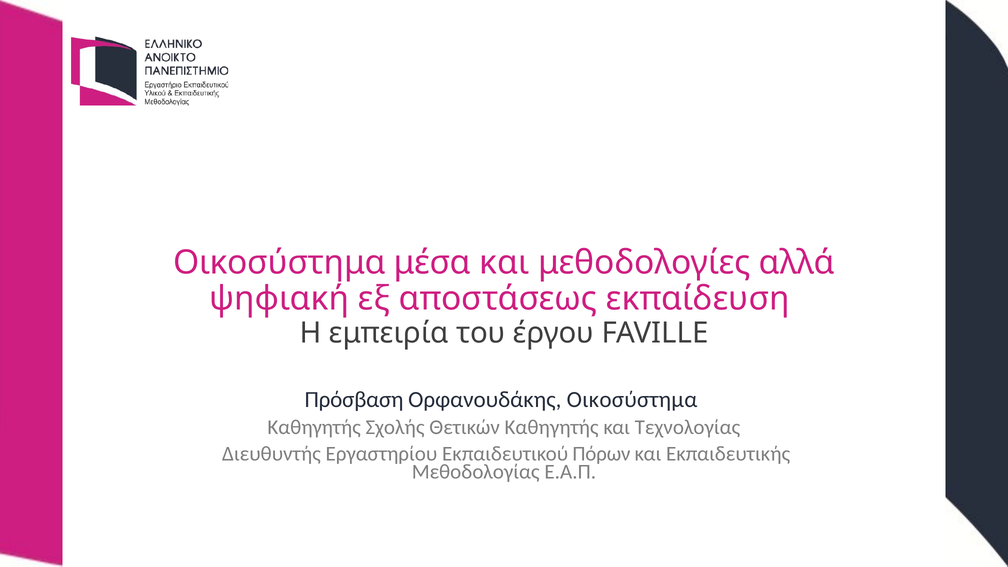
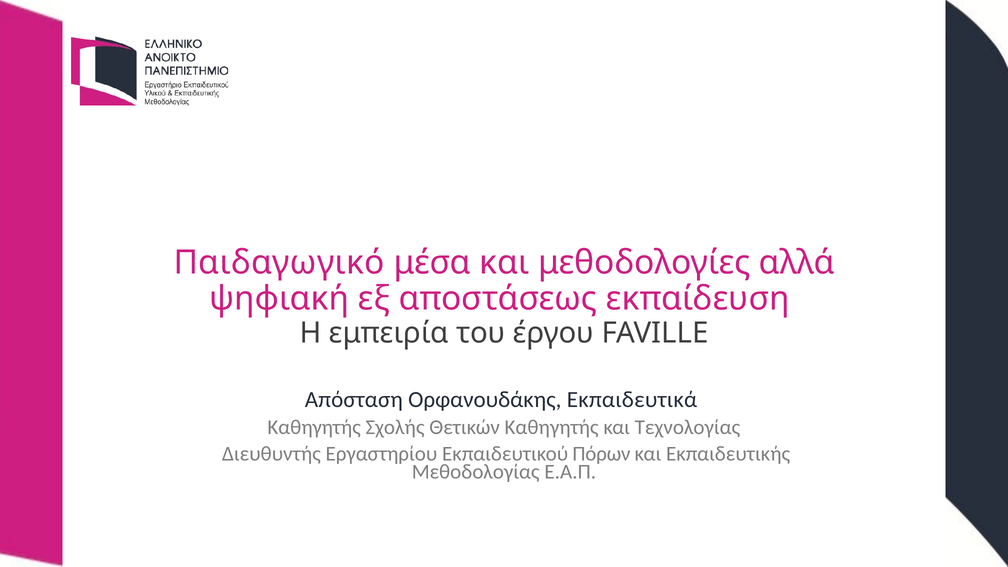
Οικοσύστημα at (279, 263): Οικοσύστημα -> Παιδαγωγικό
Πρόσβαση: Πρόσβαση -> Απόσταση
Ορφανουδάκης Οικοσύστημα: Οικοσύστημα -> Εκπαιδευτικά
